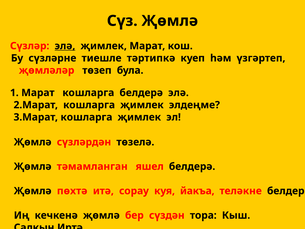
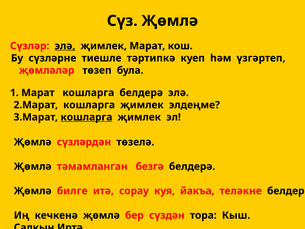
кошларга at (86, 117) underline: none -> present
яшел: яшел -> безгә
пөхтә: пөхтә -> билге
